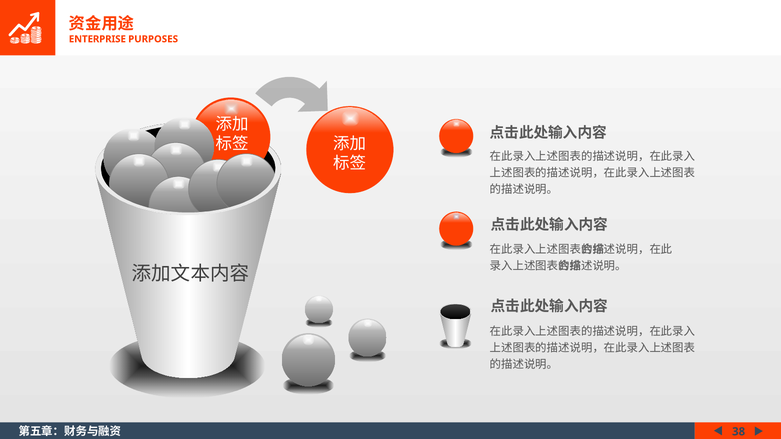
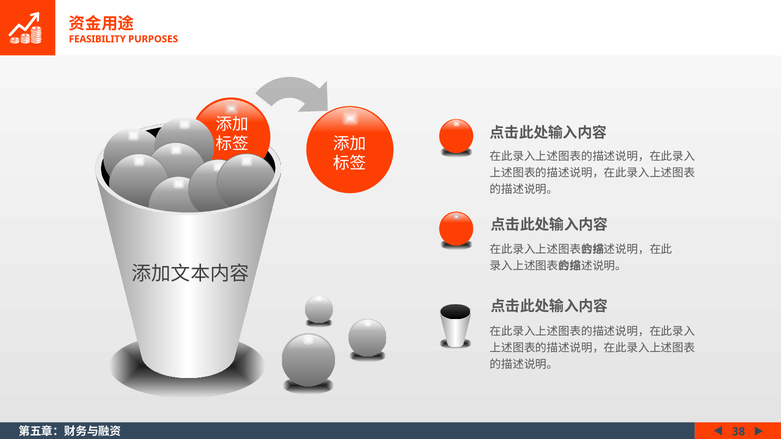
ENTERPRISE: ENTERPRISE -> FEASIBILITY
